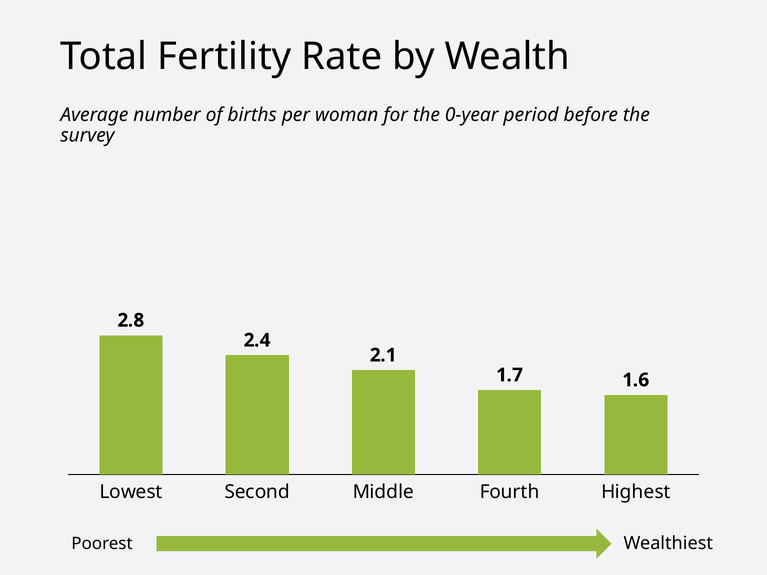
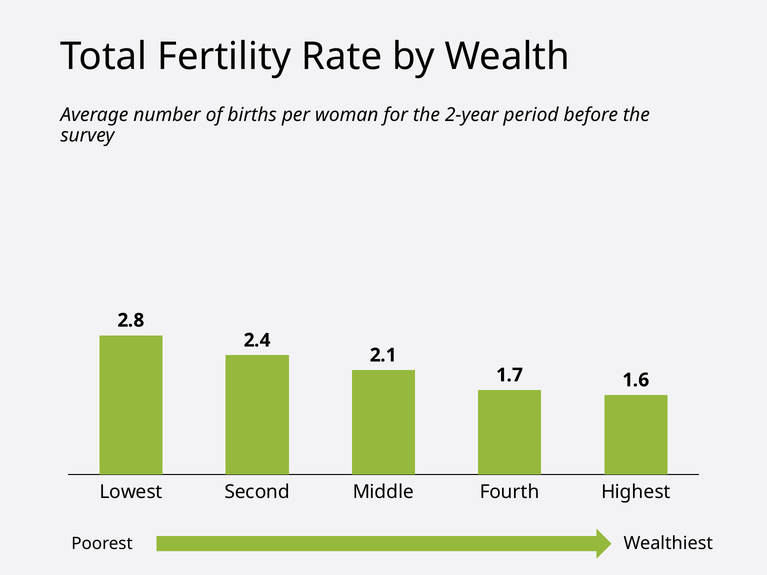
0-year: 0-year -> 2-year
